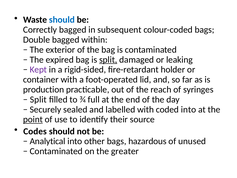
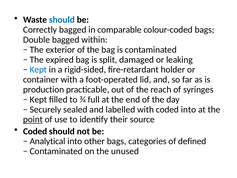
subsequent: subsequent -> comparable
split at (108, 60) underline: present -> none
Kept at (38, 69) colour: purple -> blue
Split at (38, 99): Split -> Kept
Codes at (35, 131): Codes -> Coded
hazardous: hazardous -> categories
unused: unused -> defined
greater: greater -> unused
